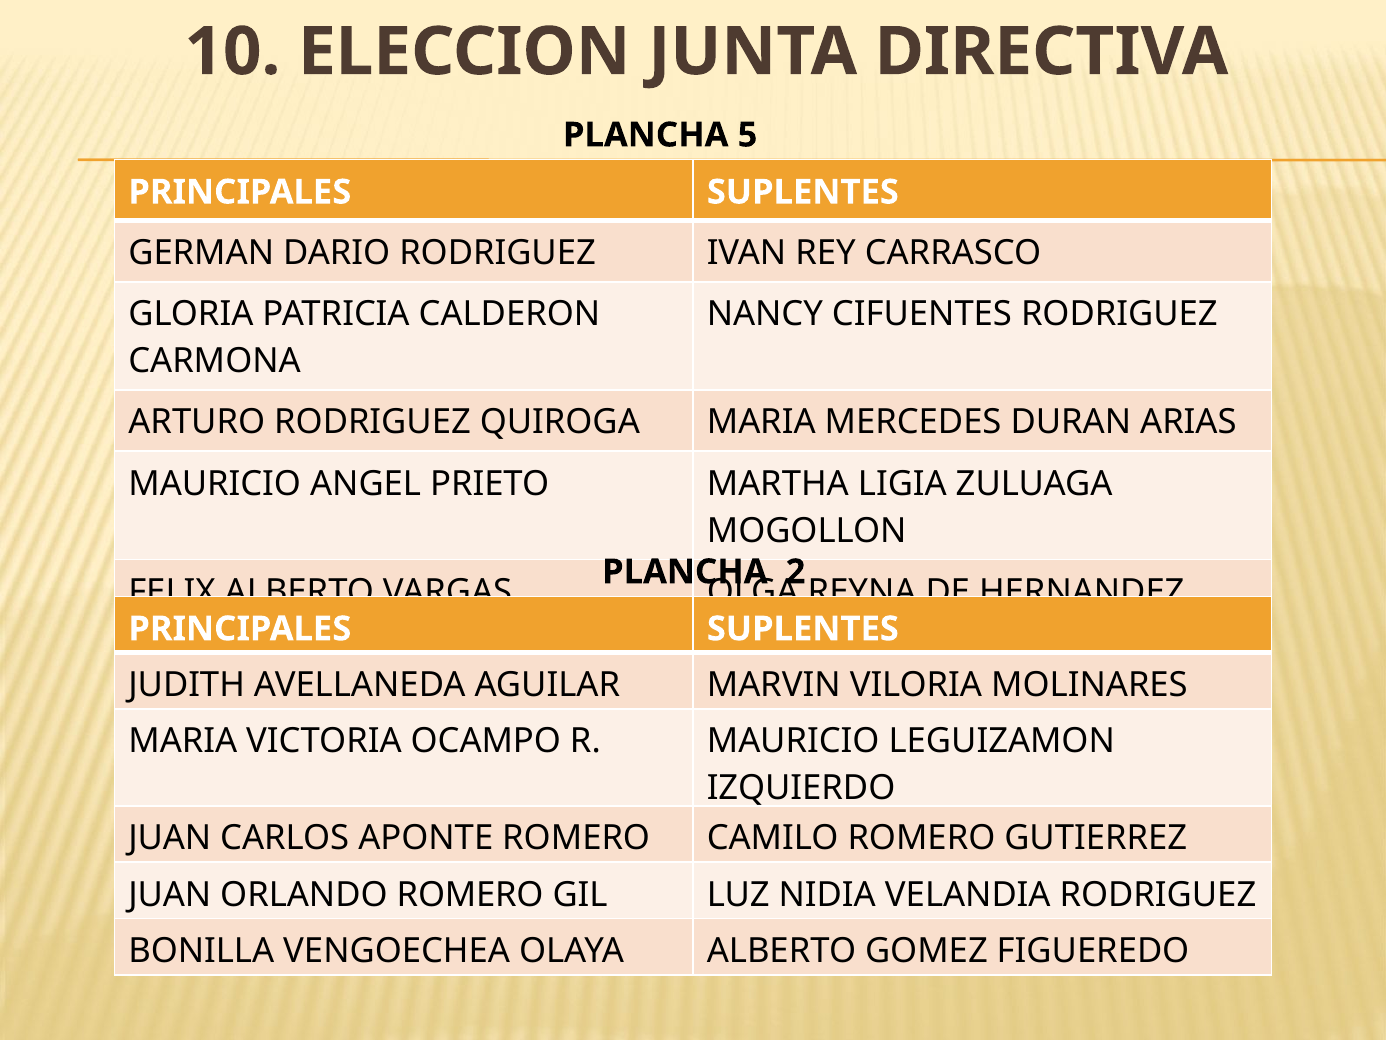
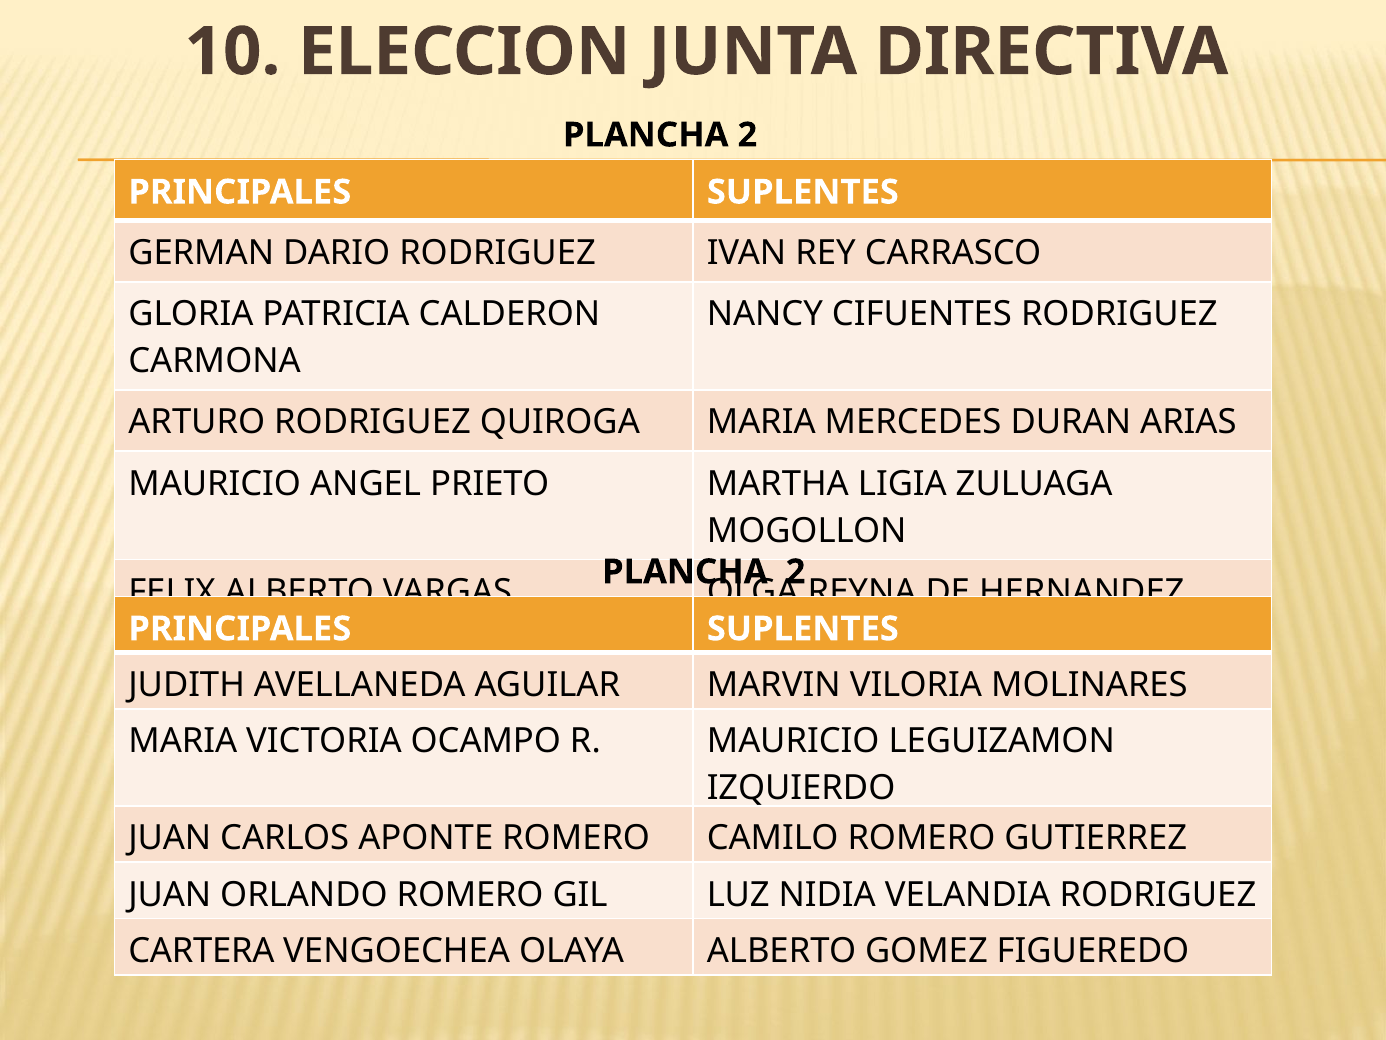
5 at (747, 135): 5 -> 2
BONILLA: BONILLA -> CARTERA
